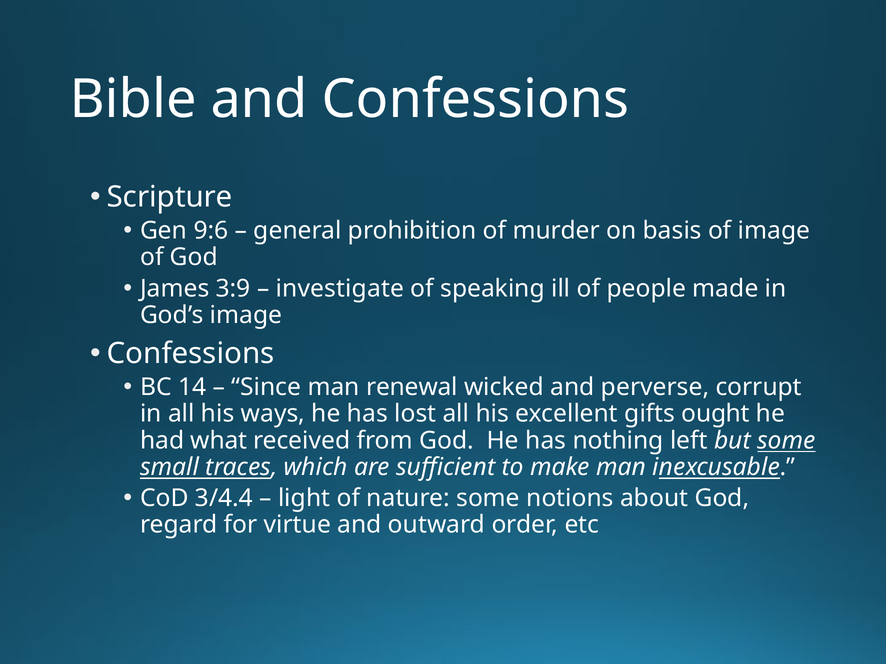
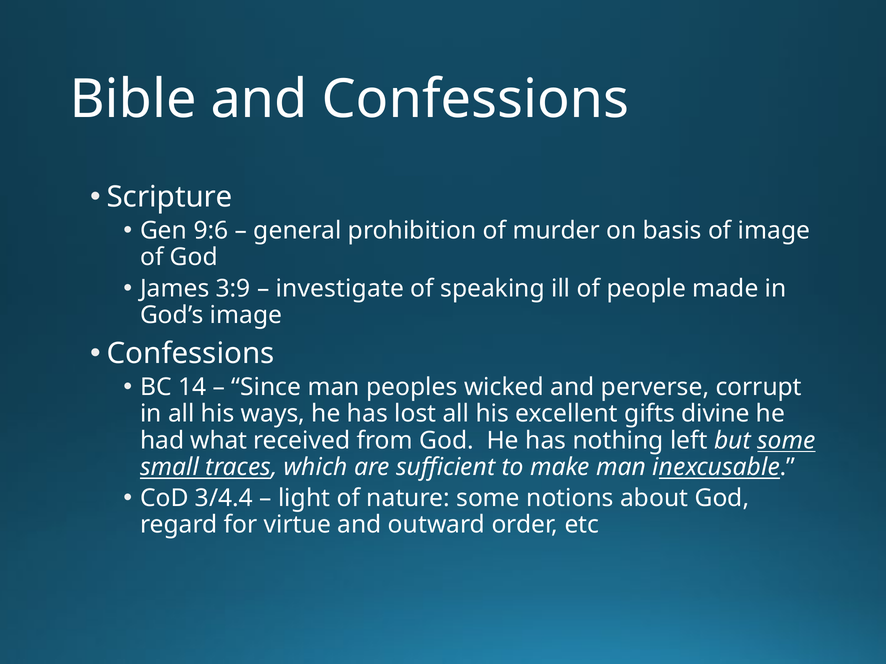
renewal: renewal -> peoples
ought: ought -> divine
